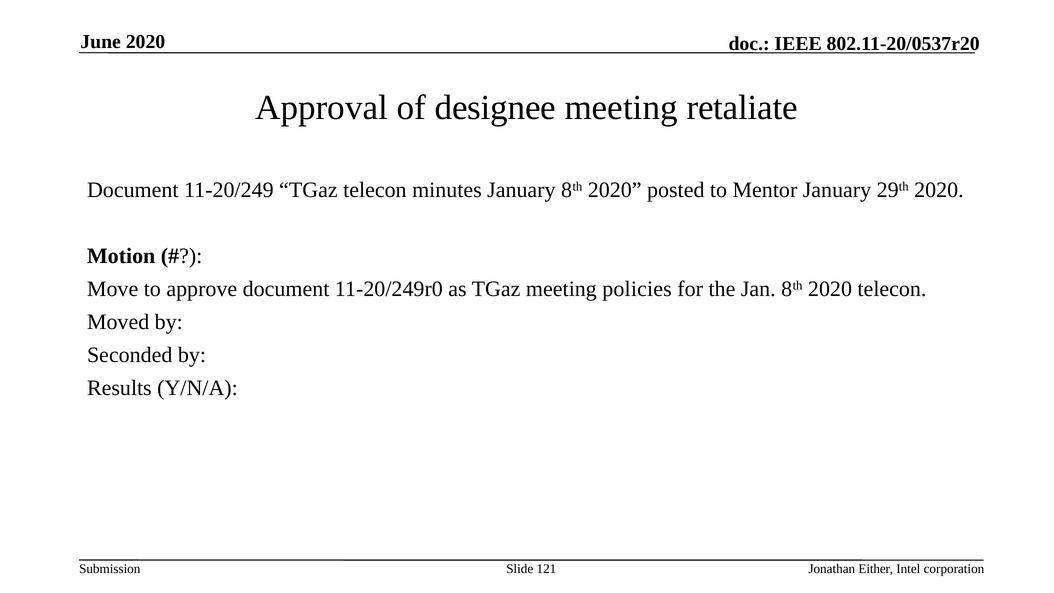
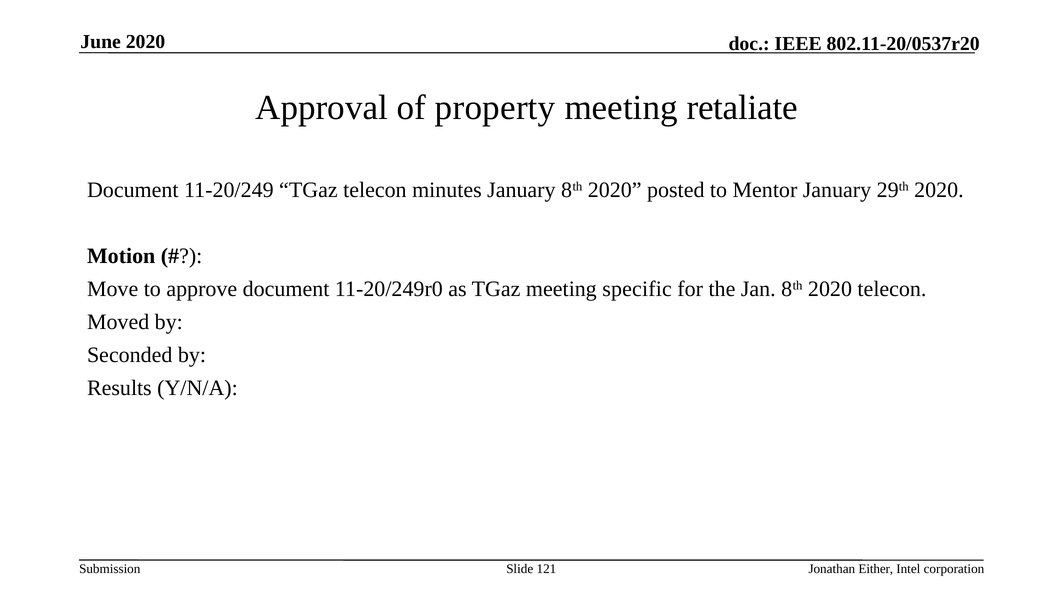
designee: designee -> property
policies: policies -> specific
